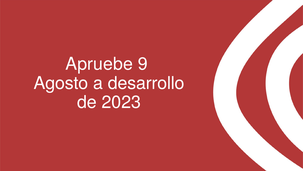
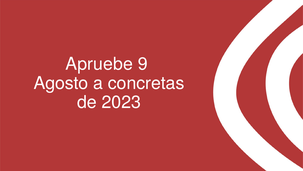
desarrollo: desarrollo -> concretas
